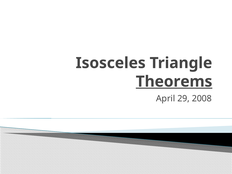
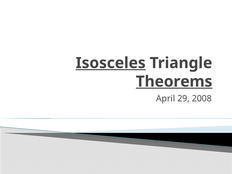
Isosceles underline: none -> present
